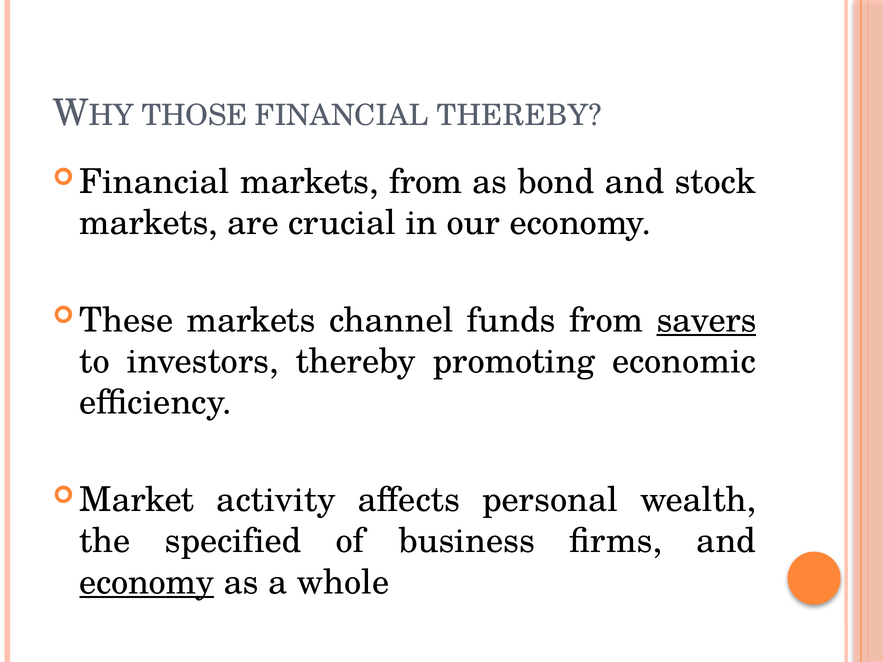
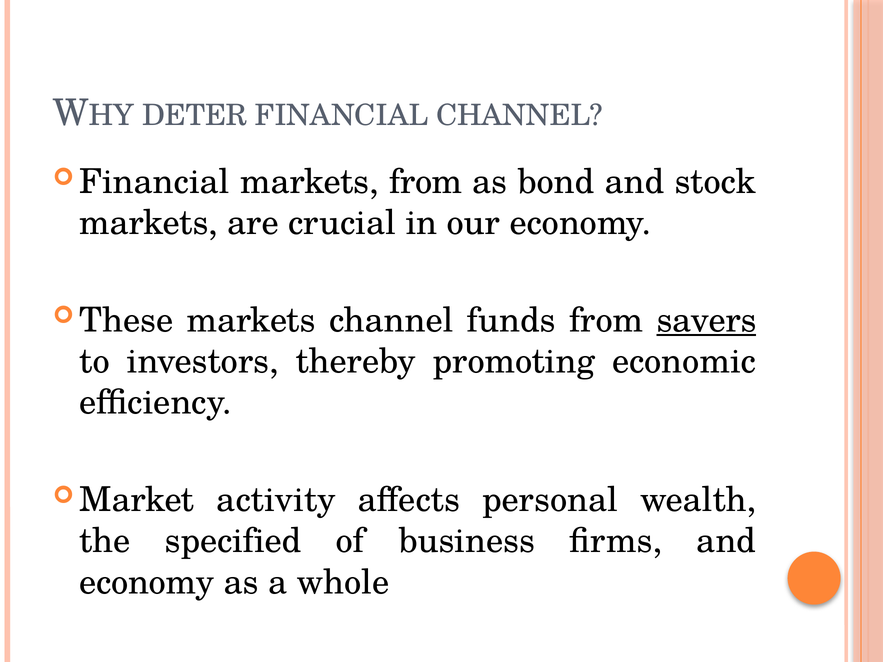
THOSE: THOSE -> DETER
FINANCIAL THEREBY: THEREBY -> CHANNEL
economy at (147, 582) underline: present -> none
